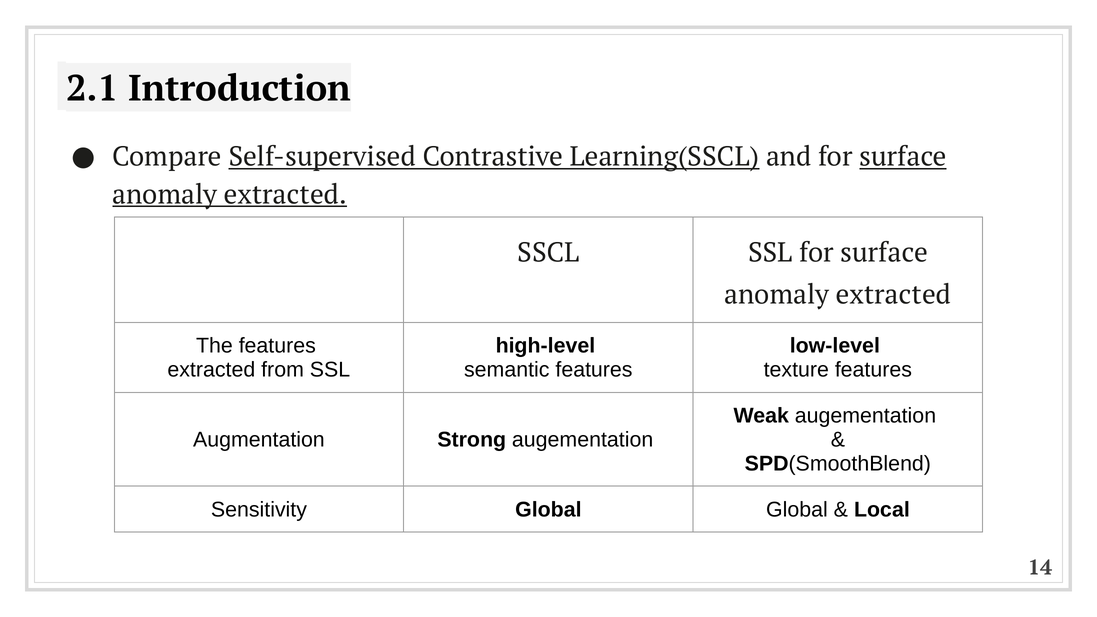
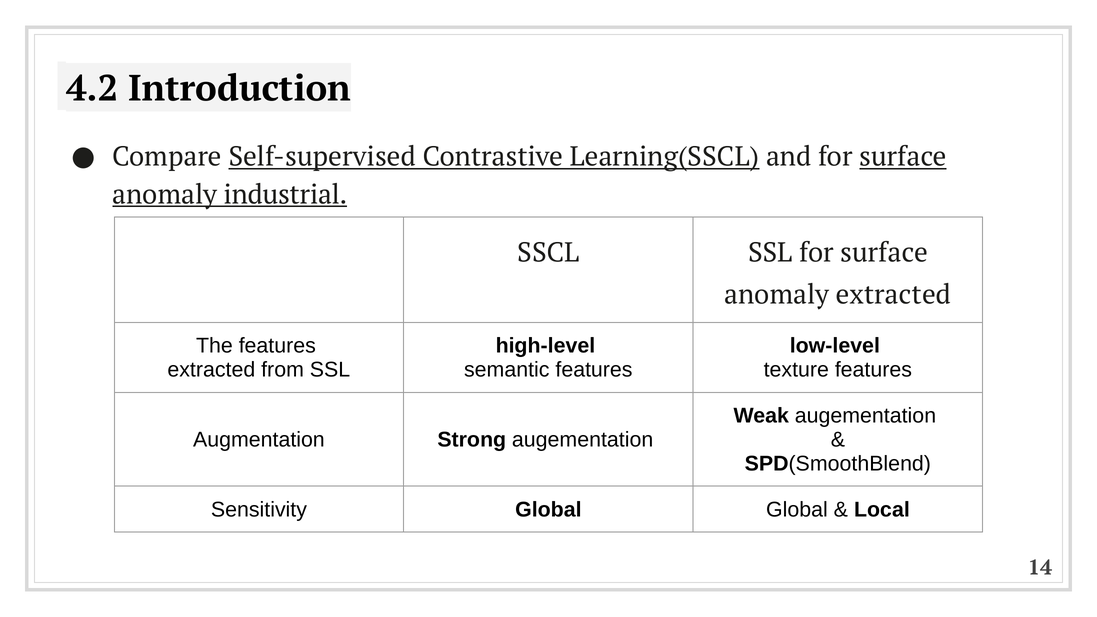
2.1: 2.1 -> 4.2
extracted at (285, 195): extracted -> industrial
